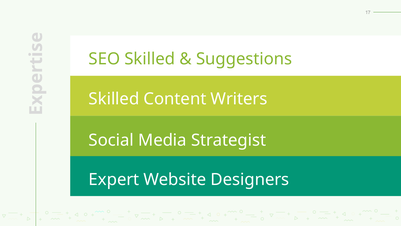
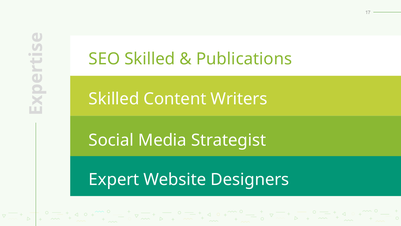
Suggestions: Suggestions -> Publications
